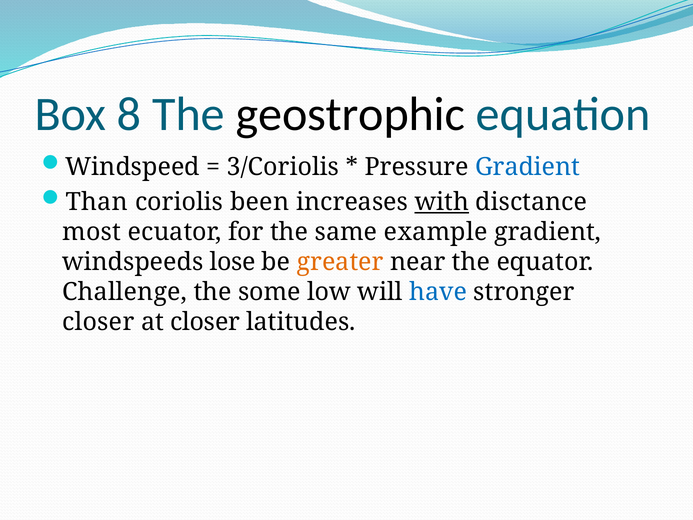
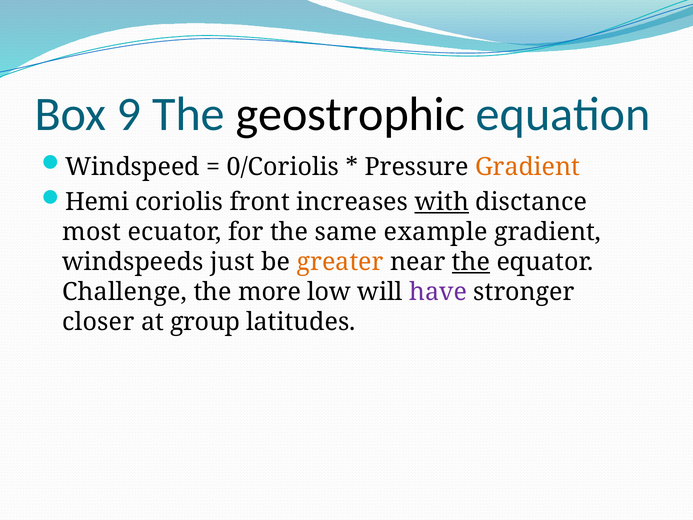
8: 8 -> 9
3/Coriolis: 3/Coriolis -> 0/Coriolis
Gradient at (528, 167) colour: blue -> orange
Than: Than -> Hemi
been: been -> front
lose: lose -> just
the at (471, 262) underline: none -> present
some: some -> more
have colour: blue -> purple
at closer: closer -> group
